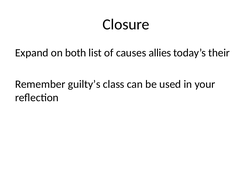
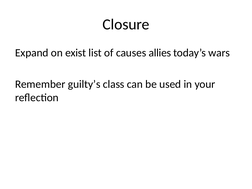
both: both -> exist
their: their -> wars
